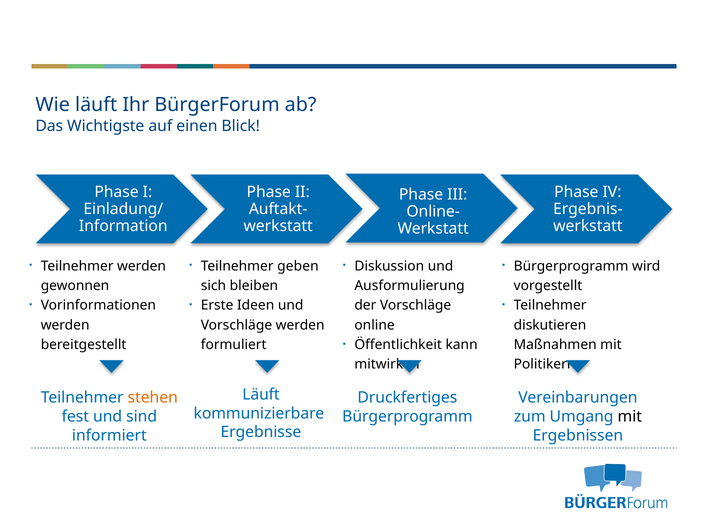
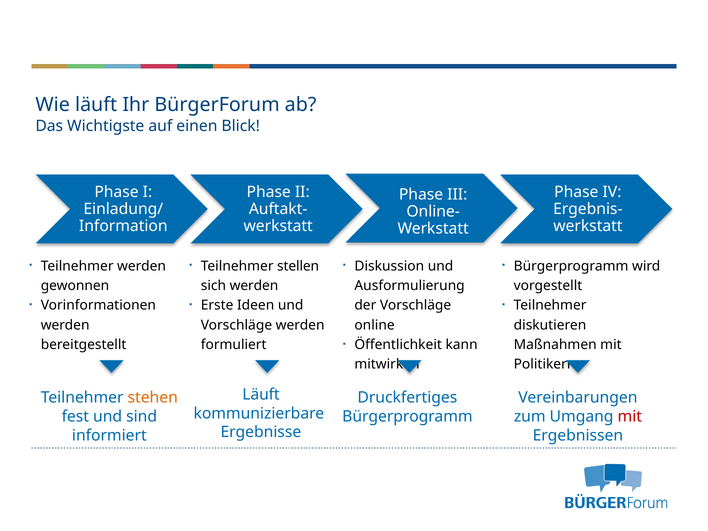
geben: geben -> stellen
sich bleiben: bleiben -> werden
mit at (630, 417) colour: black -> red
